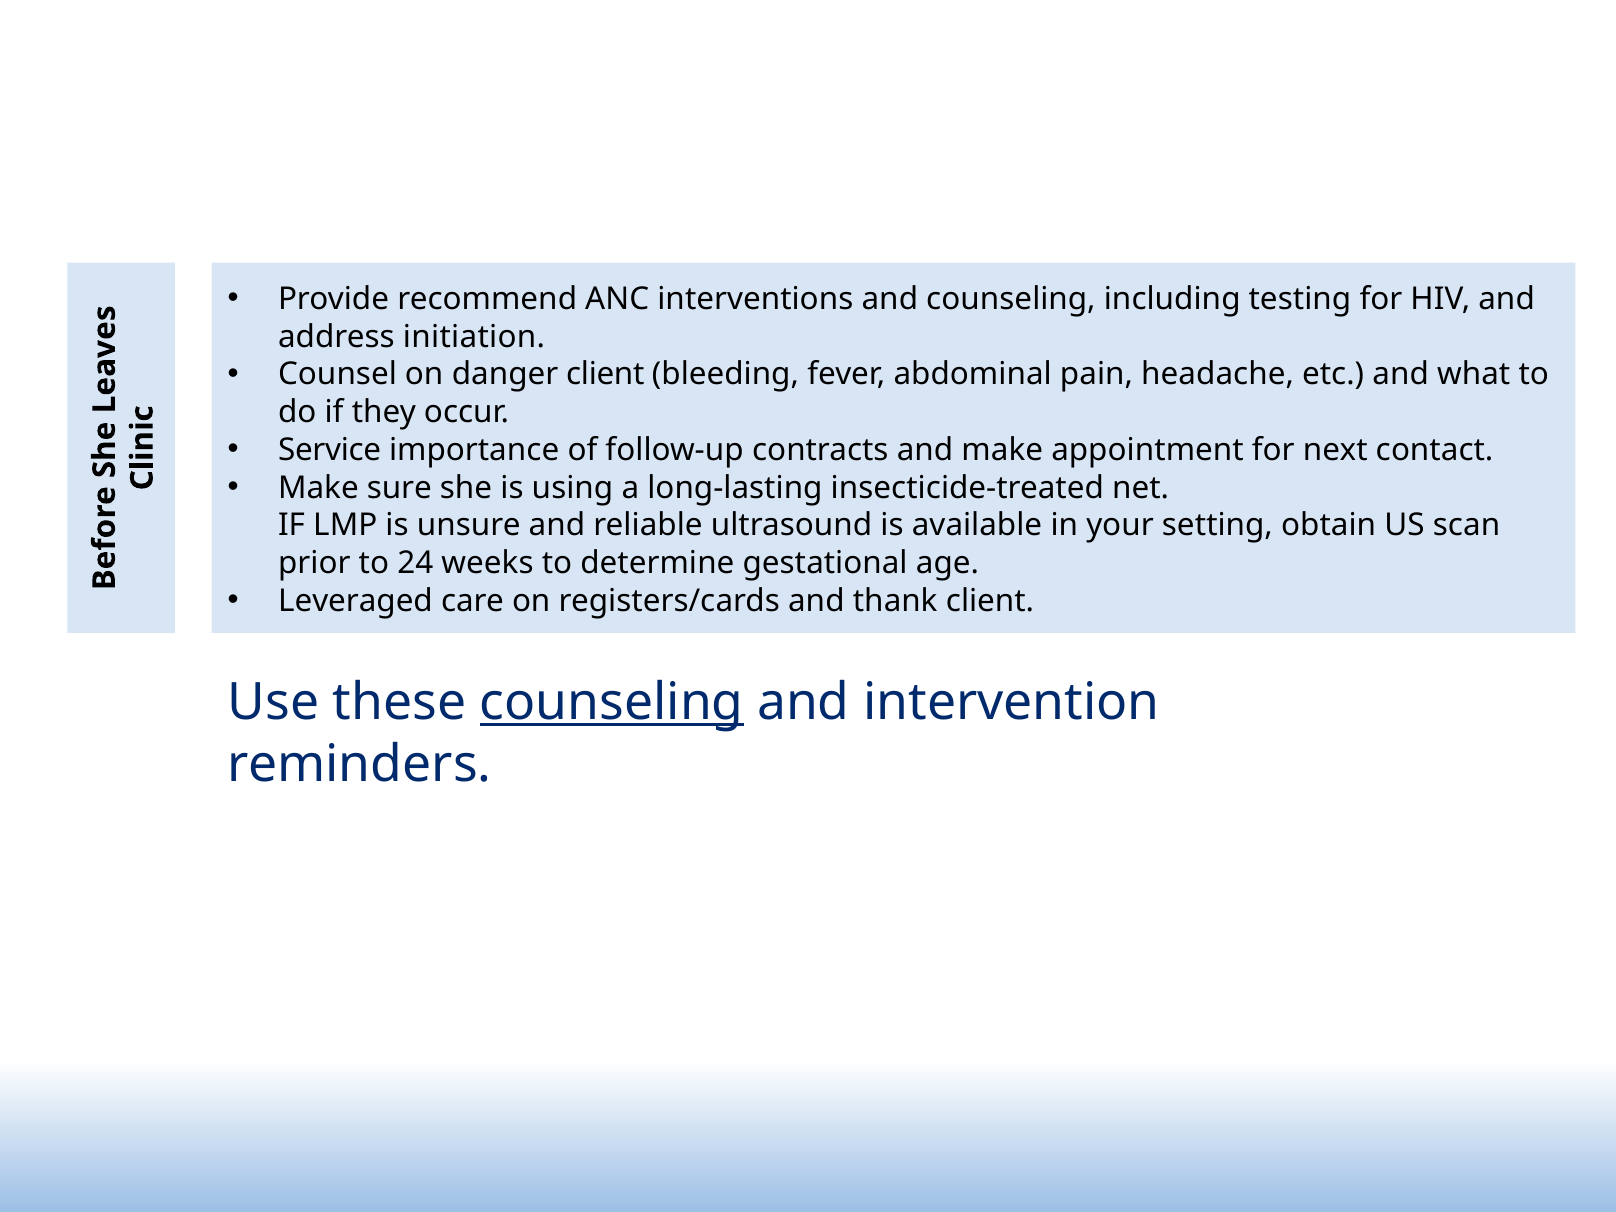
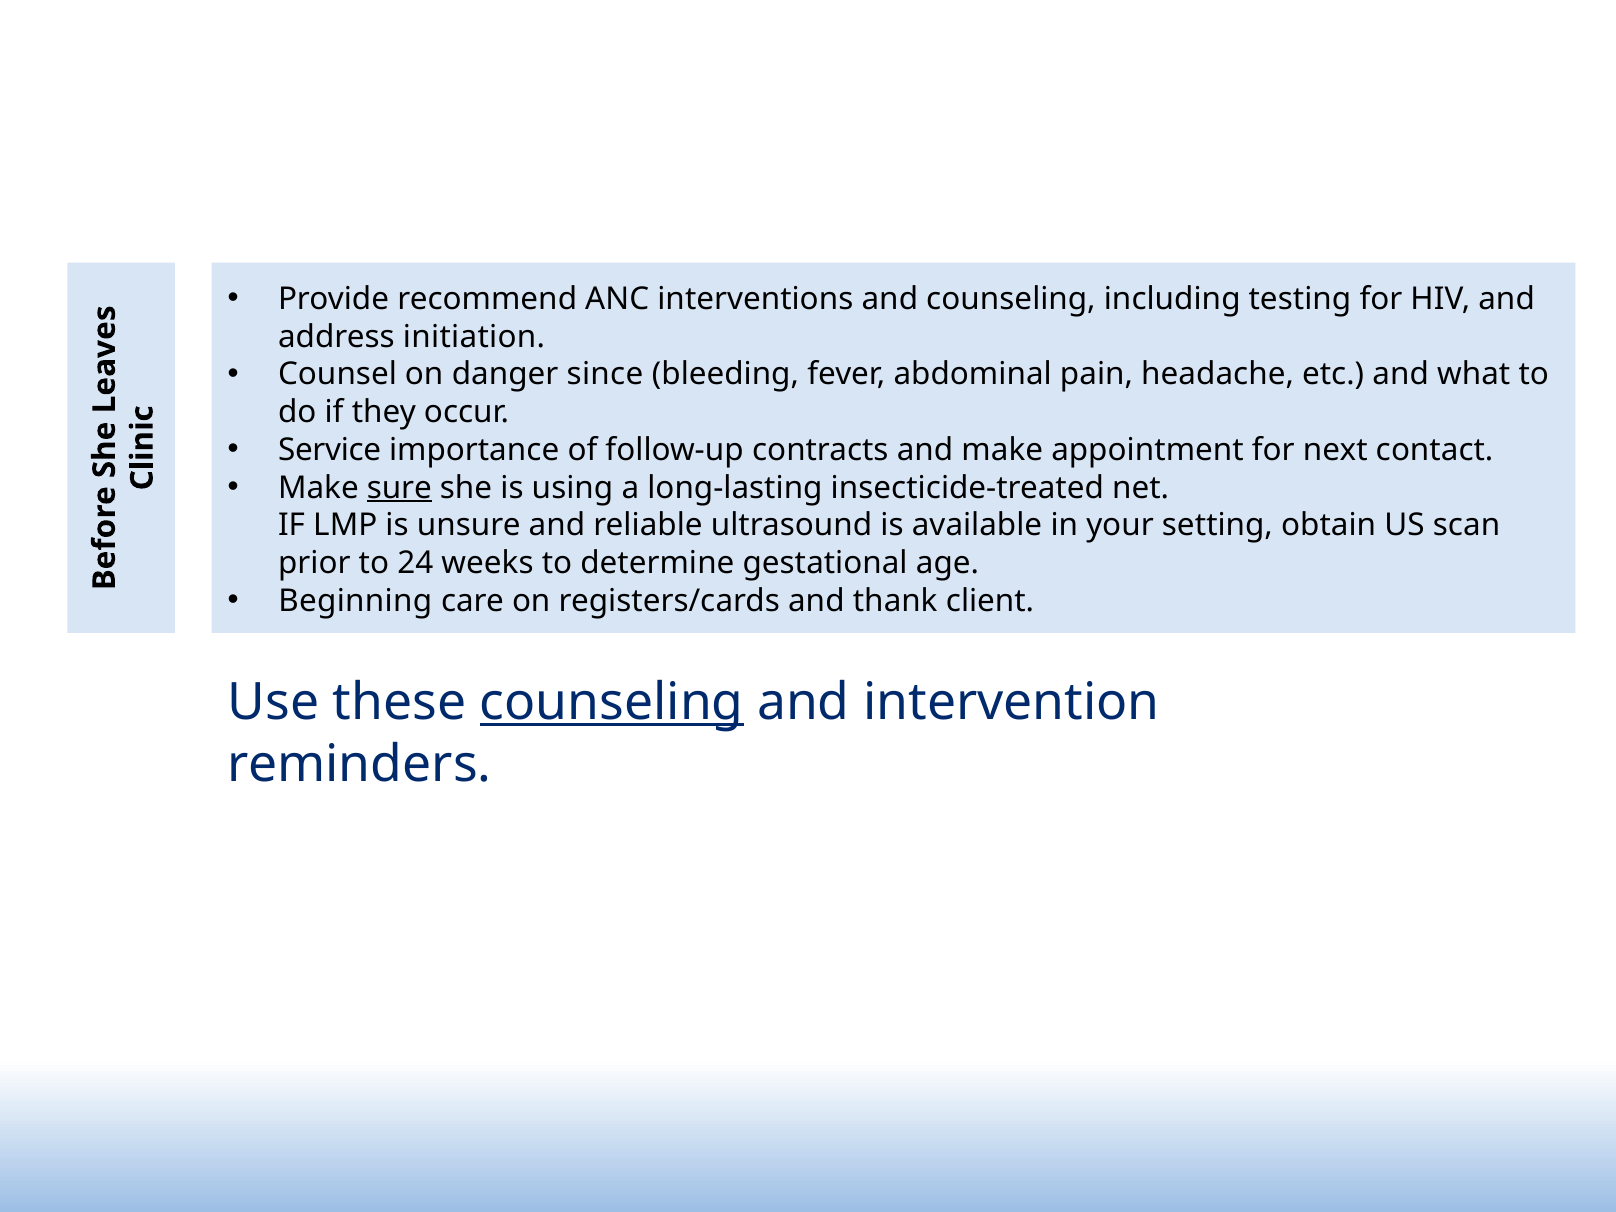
danger client: client -> since
sure underline: none -> present
Leveraged: Leveraged -> Beginning
